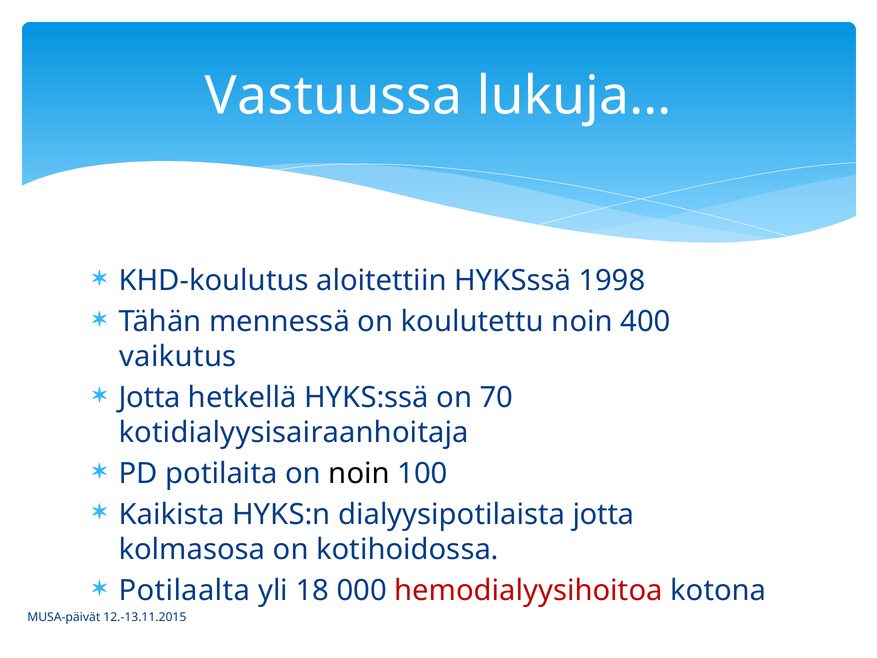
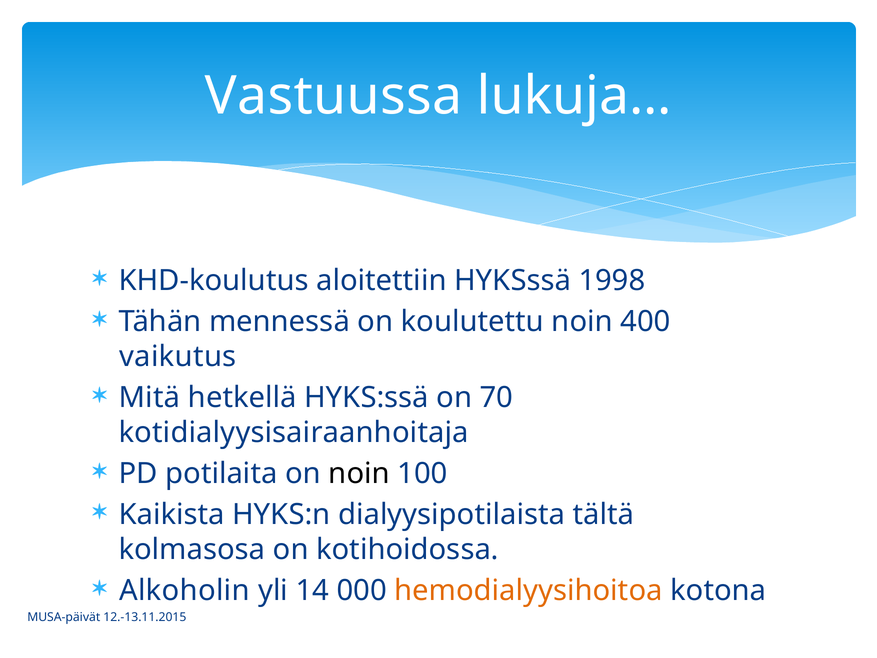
Jotta at (150, 397): Jotta -> Mitä
dialyysipotilaista jotta: jotta -> tältä
Potilaalta: Potilaalta -> Alkoholin
18: 18 -> 14
hemodialyysihoitoa colour: red -> orange
